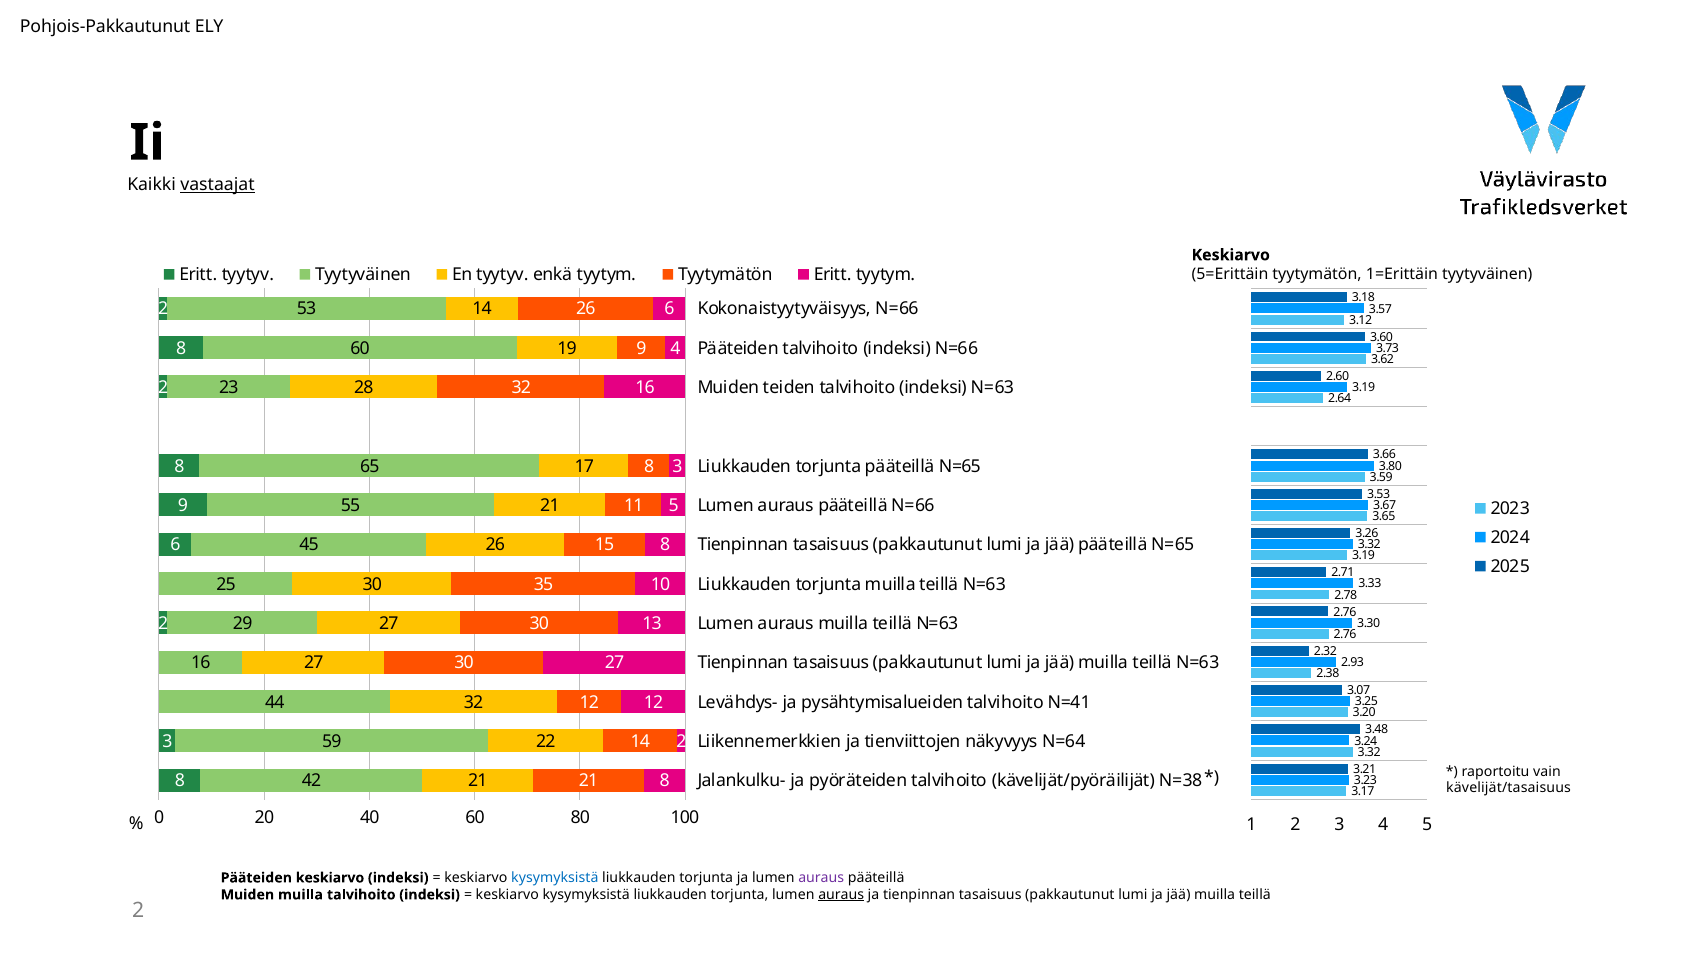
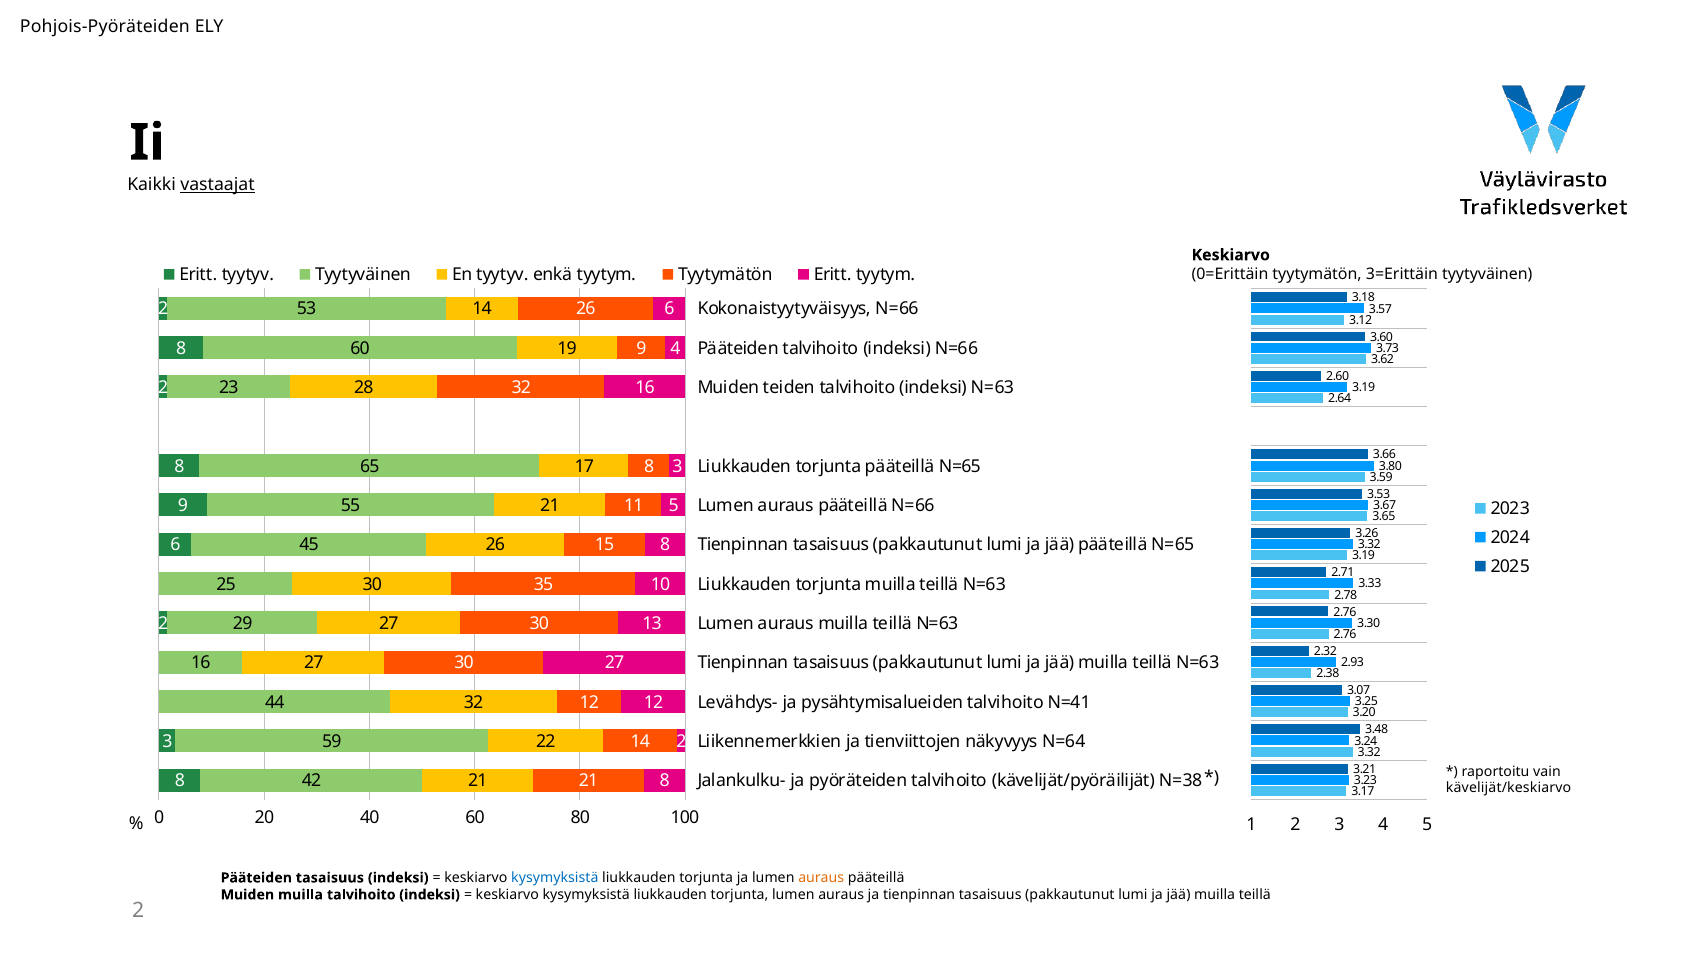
Pohjois-Pakkautunut: Pohjois-Pakkautunut -> Pohjois-Pyöräteiden
5=Erittäin: 5=Erittäin -> 0=Erittäin
1=Erittäin: 1=Erittäin -> 3=Erittäin
kävelijät/tasaisuus: kävelijät/tasaisuus -> kävelijät/keskiarvo
Pääteiden keskiarvo: keskiarvo -> tasaisuus
auraus at (821, 877) colour: purple -> orange
auraus at (841, 894) underline: present -> none
